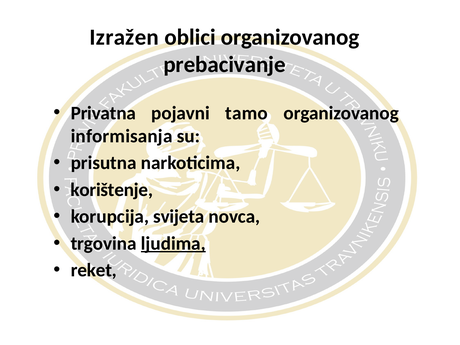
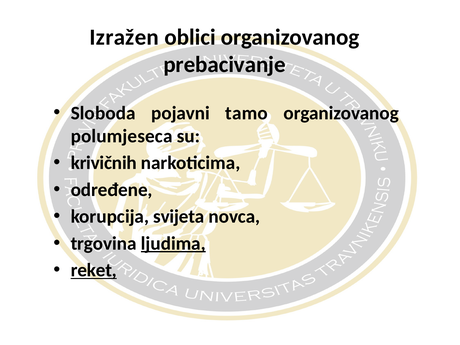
Privatna: Privatna -> Sloboda
informisanja: informisanja -> polumjeseca
prisutna: prisutna -> krivičnih
korištenje: korištenje -> određene
reket underline: none -> present
